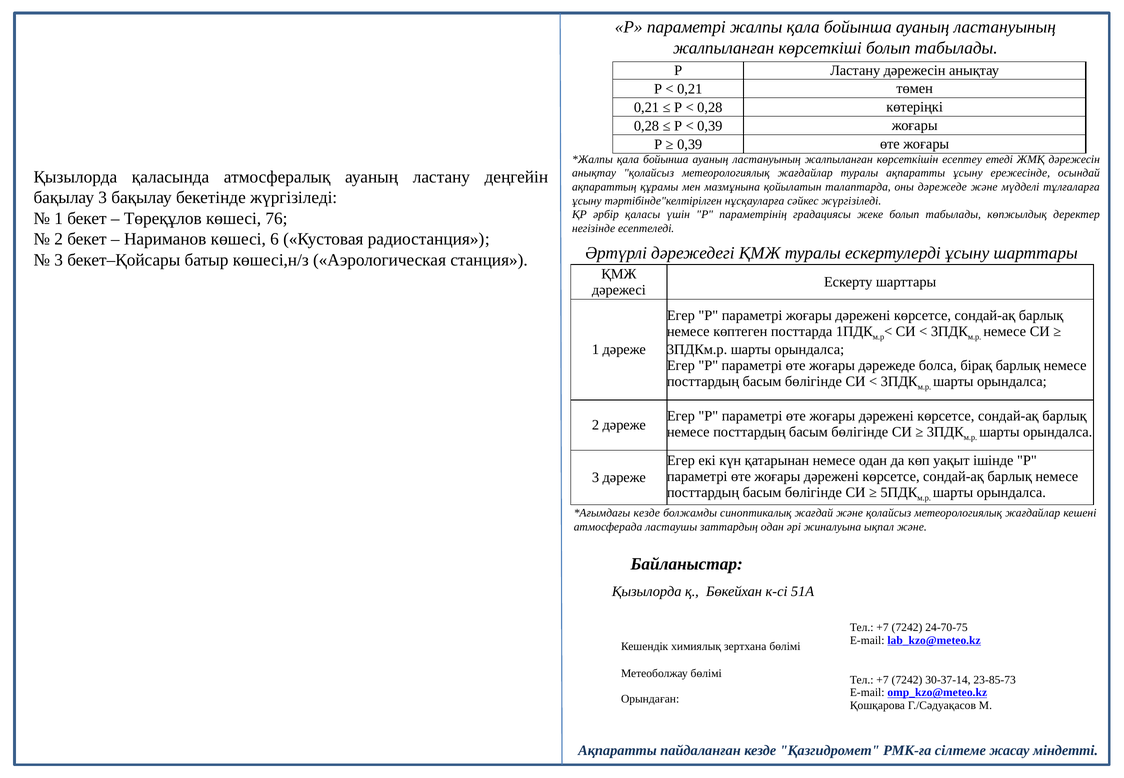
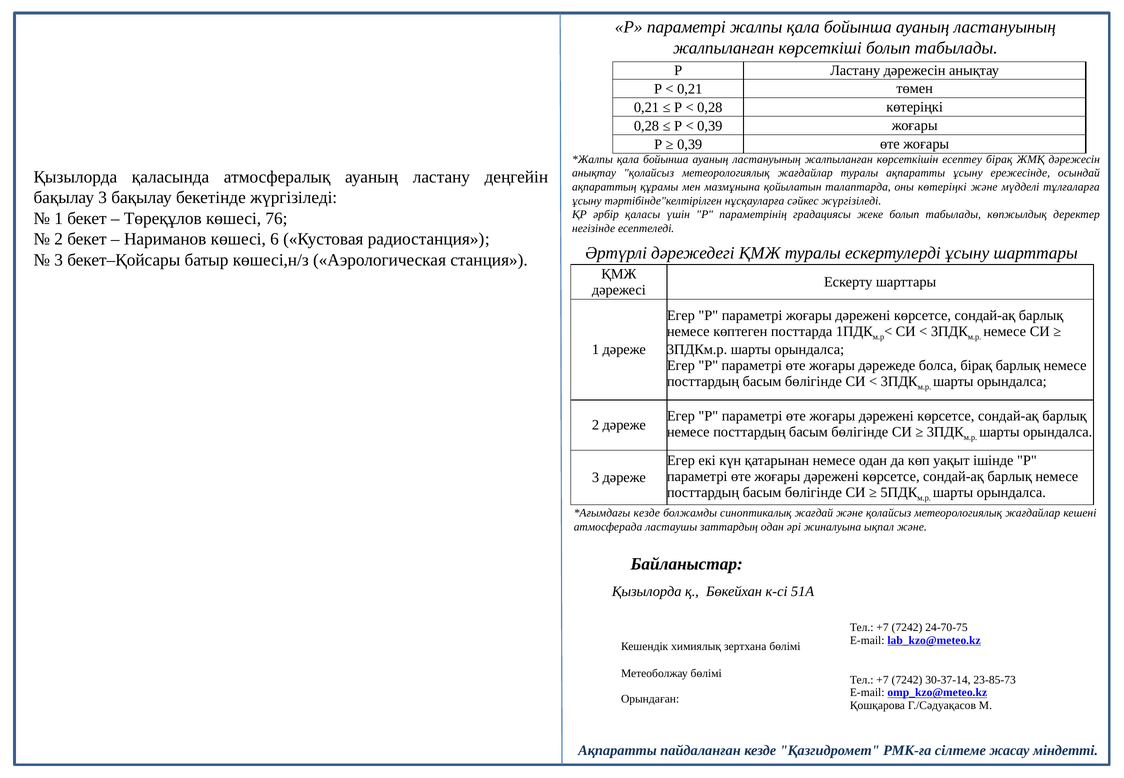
есептеу етеді: етеді -> бірақ
оны дәрежеде: дәрежеде -> көтеріңкі
